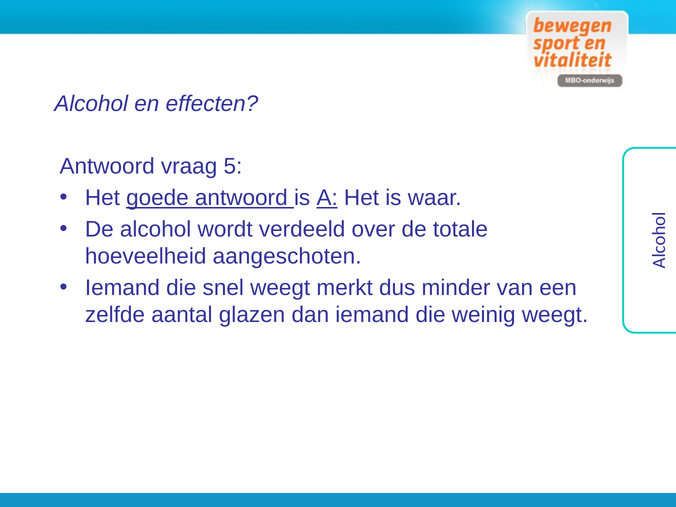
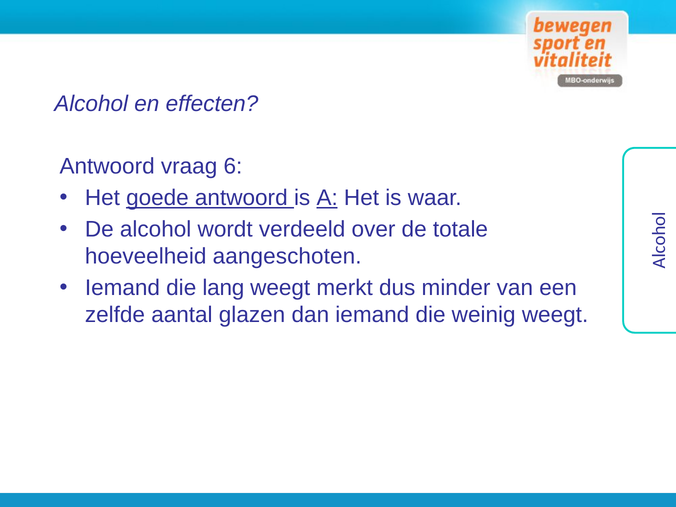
5: 5 -> 6
snel: snel -> lang
